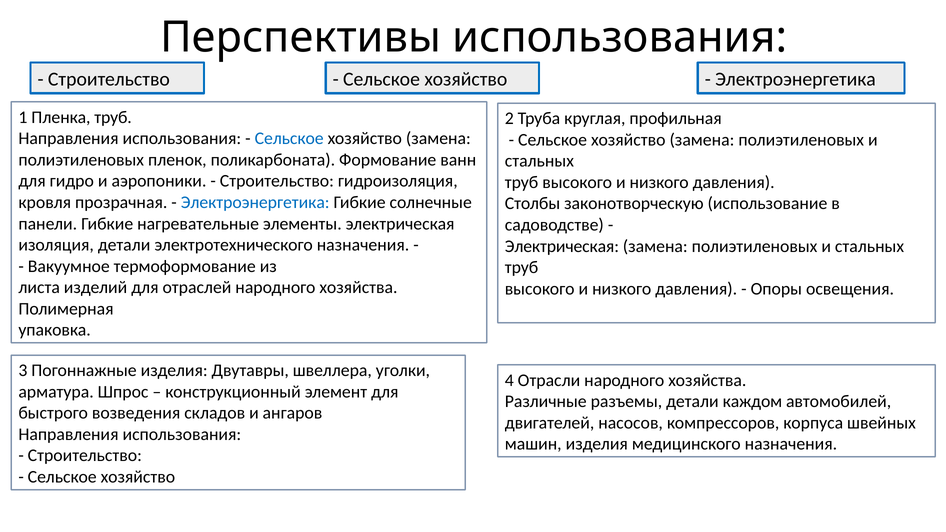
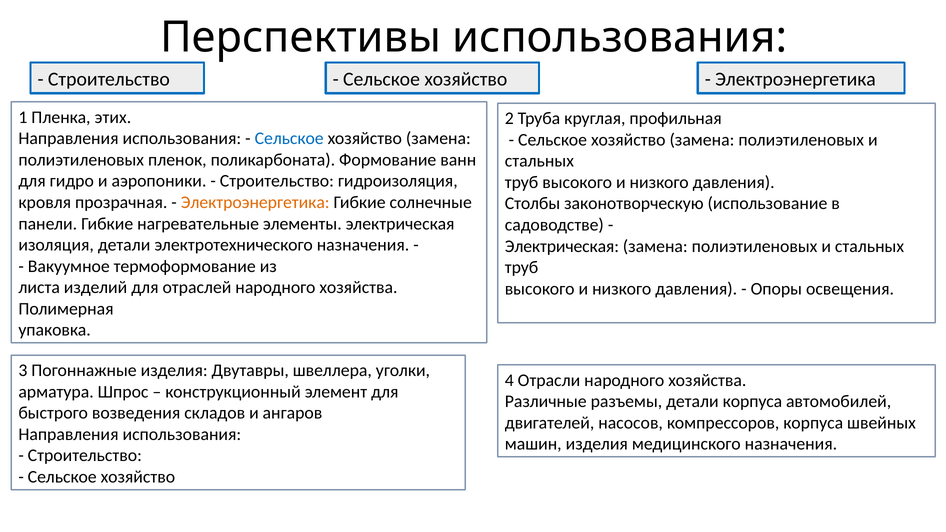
Пленка труб: труб -> этих
Электроэнергетика at (255, 202) colour: blue -> orange
детали каждом: каждом -> корпуса
